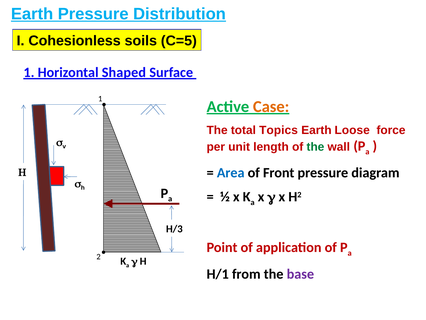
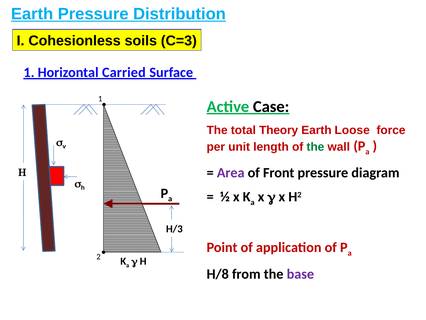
C=5: C=5 -> C=3
Shaped: Shaped -> Carried
Case colour: orange -> black
Topics: Topics -> Theory
Area colour: blue -> purple
H/1: H/1 -> H/8
